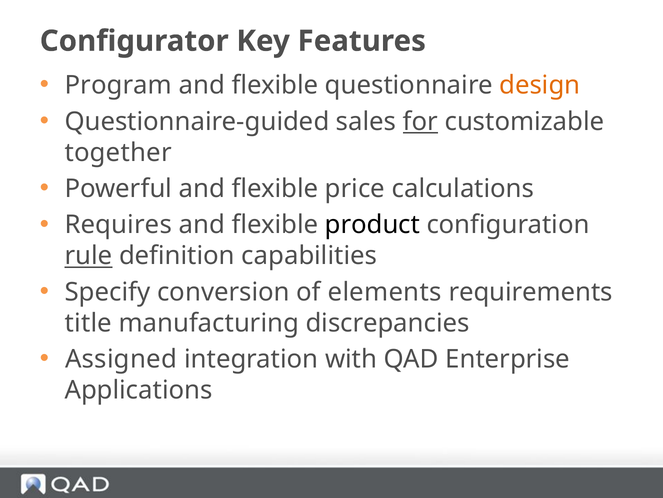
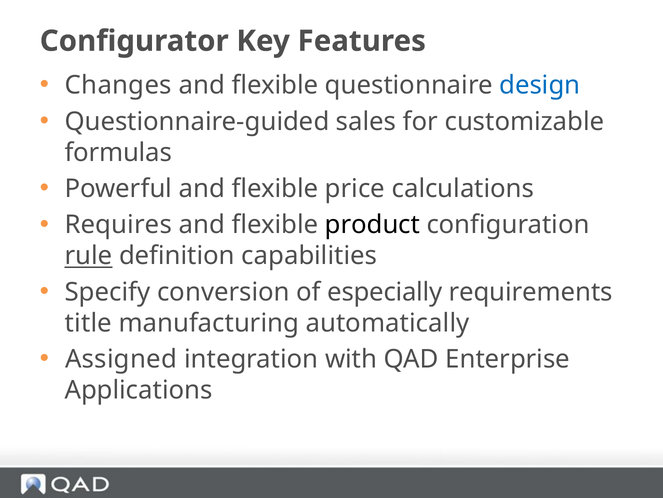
Program: Program -> Changes
design colour: orange -> blue
for underline: present -> none
together: together -> formulas
elements: elements -> especially
discrepancies: discrepancies -> automatically
